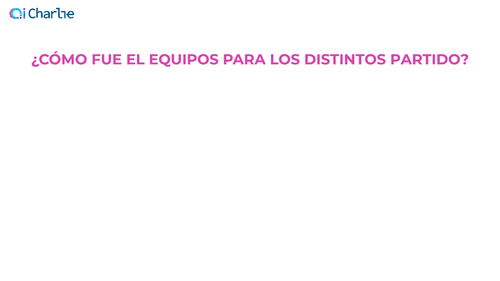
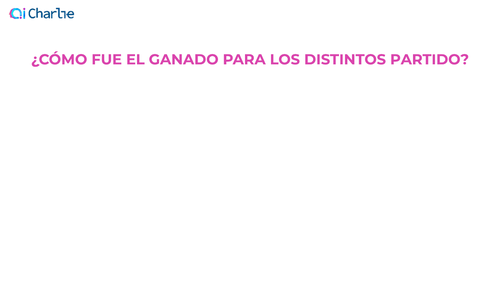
EQUIPOS: EQUIPOS -> GANADO
